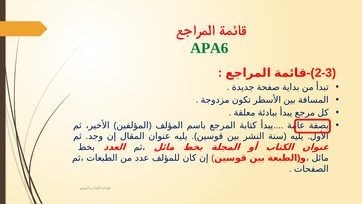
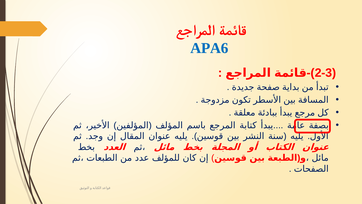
APA6 colour: green -> blue
